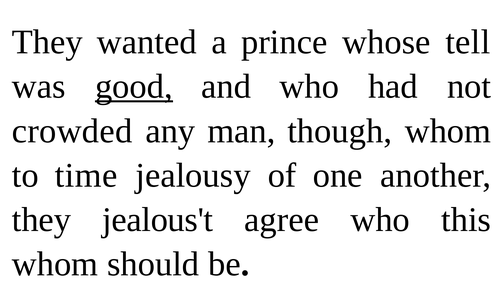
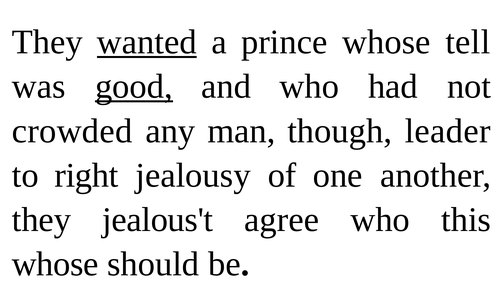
wanted underline: none -> present
though whom: whom -> leader
time: time -> right
whom at (55, 264): whom -> whose
